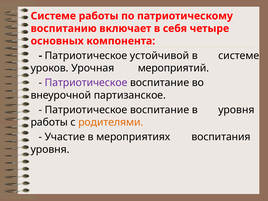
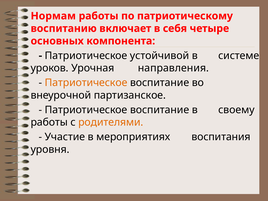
Системе at (53, 16): Системе -> Нормам
мероприятий: мероприятий -> направления
Патриотическое at (86, 83) colour: purple -> orange
в уровня: уровня -> своему
